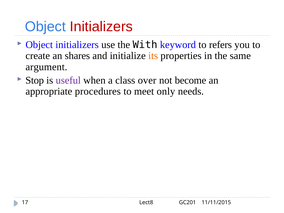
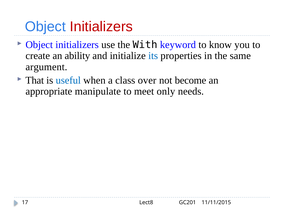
refers: refers -> know
shares: shares -> ability
its colour: orange -> blue
Stop: Stop -> That
useful colour: purple -> blue
procedures: procedures -> manipulate
